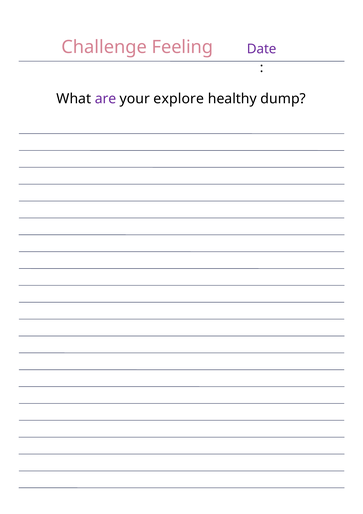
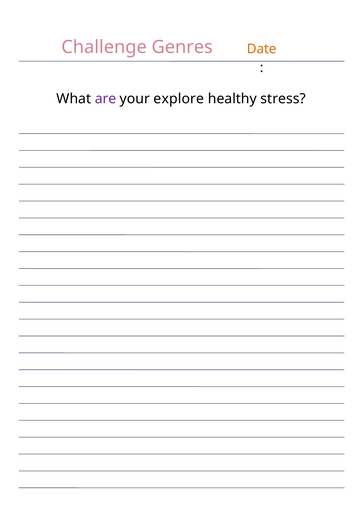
Feeling: Feeling -> Genres
Date colour: purple -> orange
dump: dump -> stress
